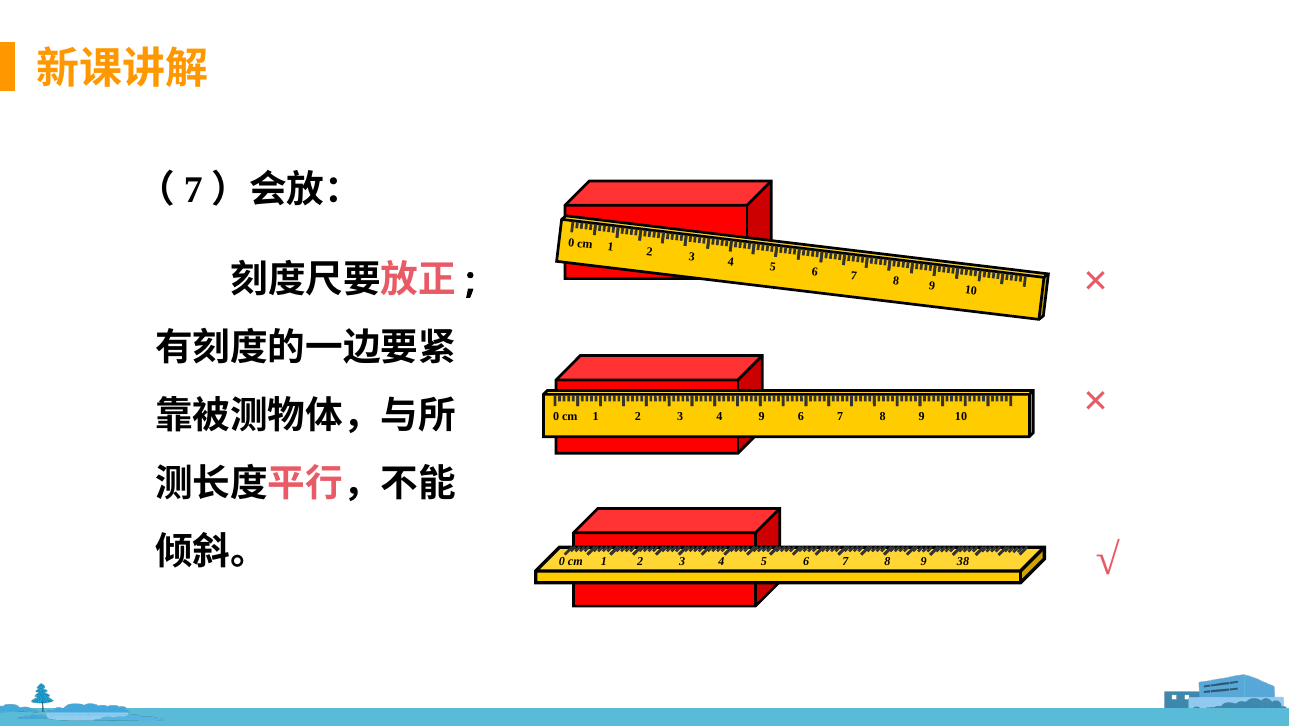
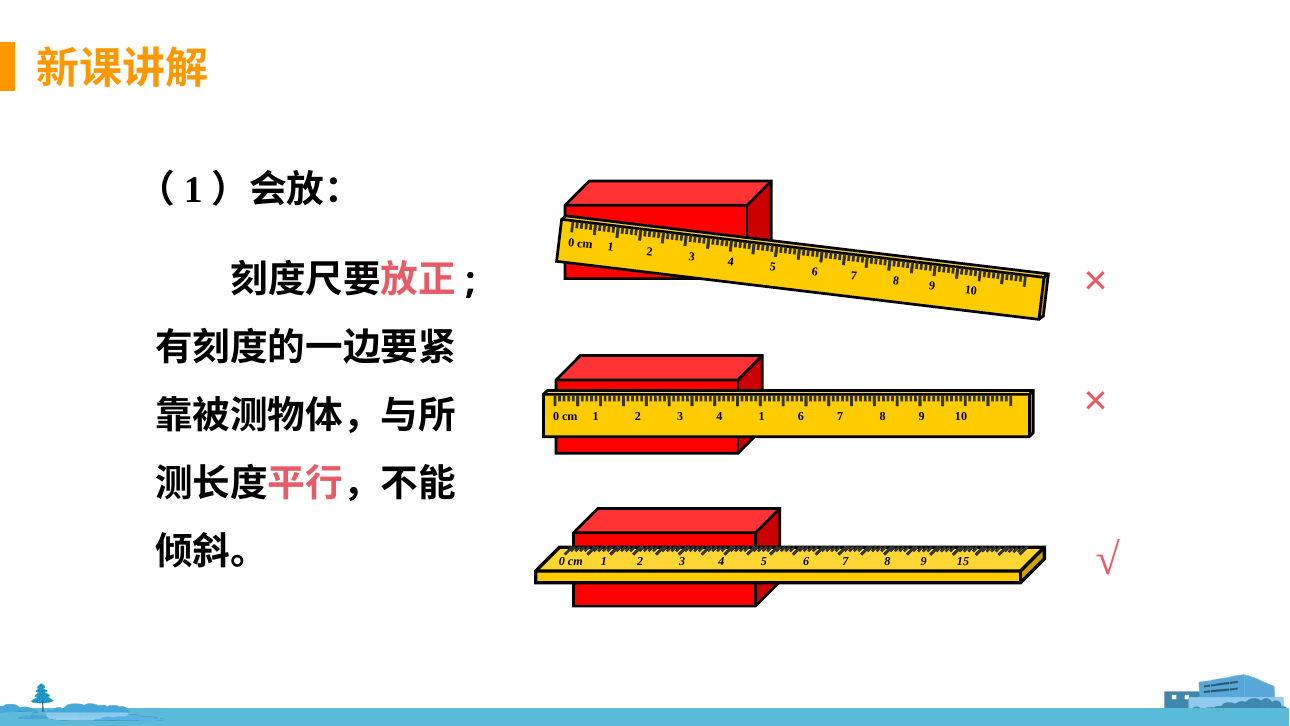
7 at (193, 190): 7 -> 1
4 9: 9 -> 1
38: 38 -> 15
